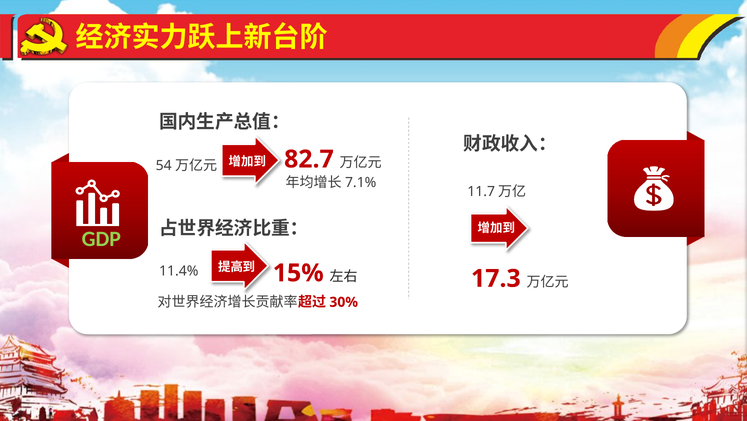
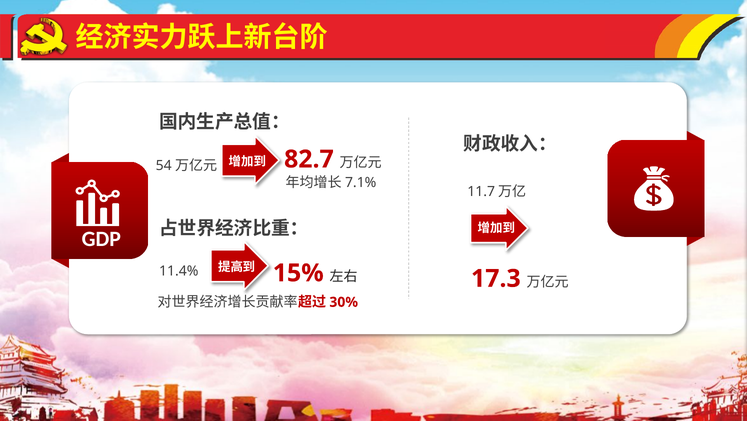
GDP colour: light green -> white
